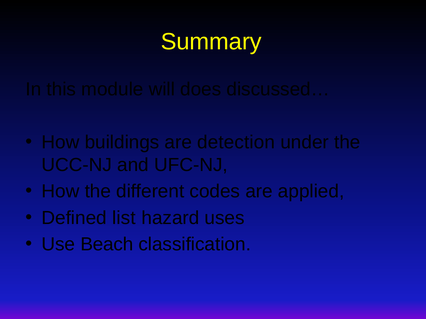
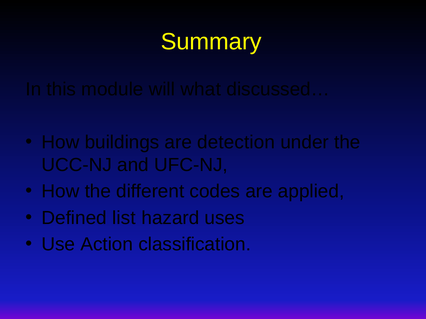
does: does -> what
Beach: Beach -> Action
